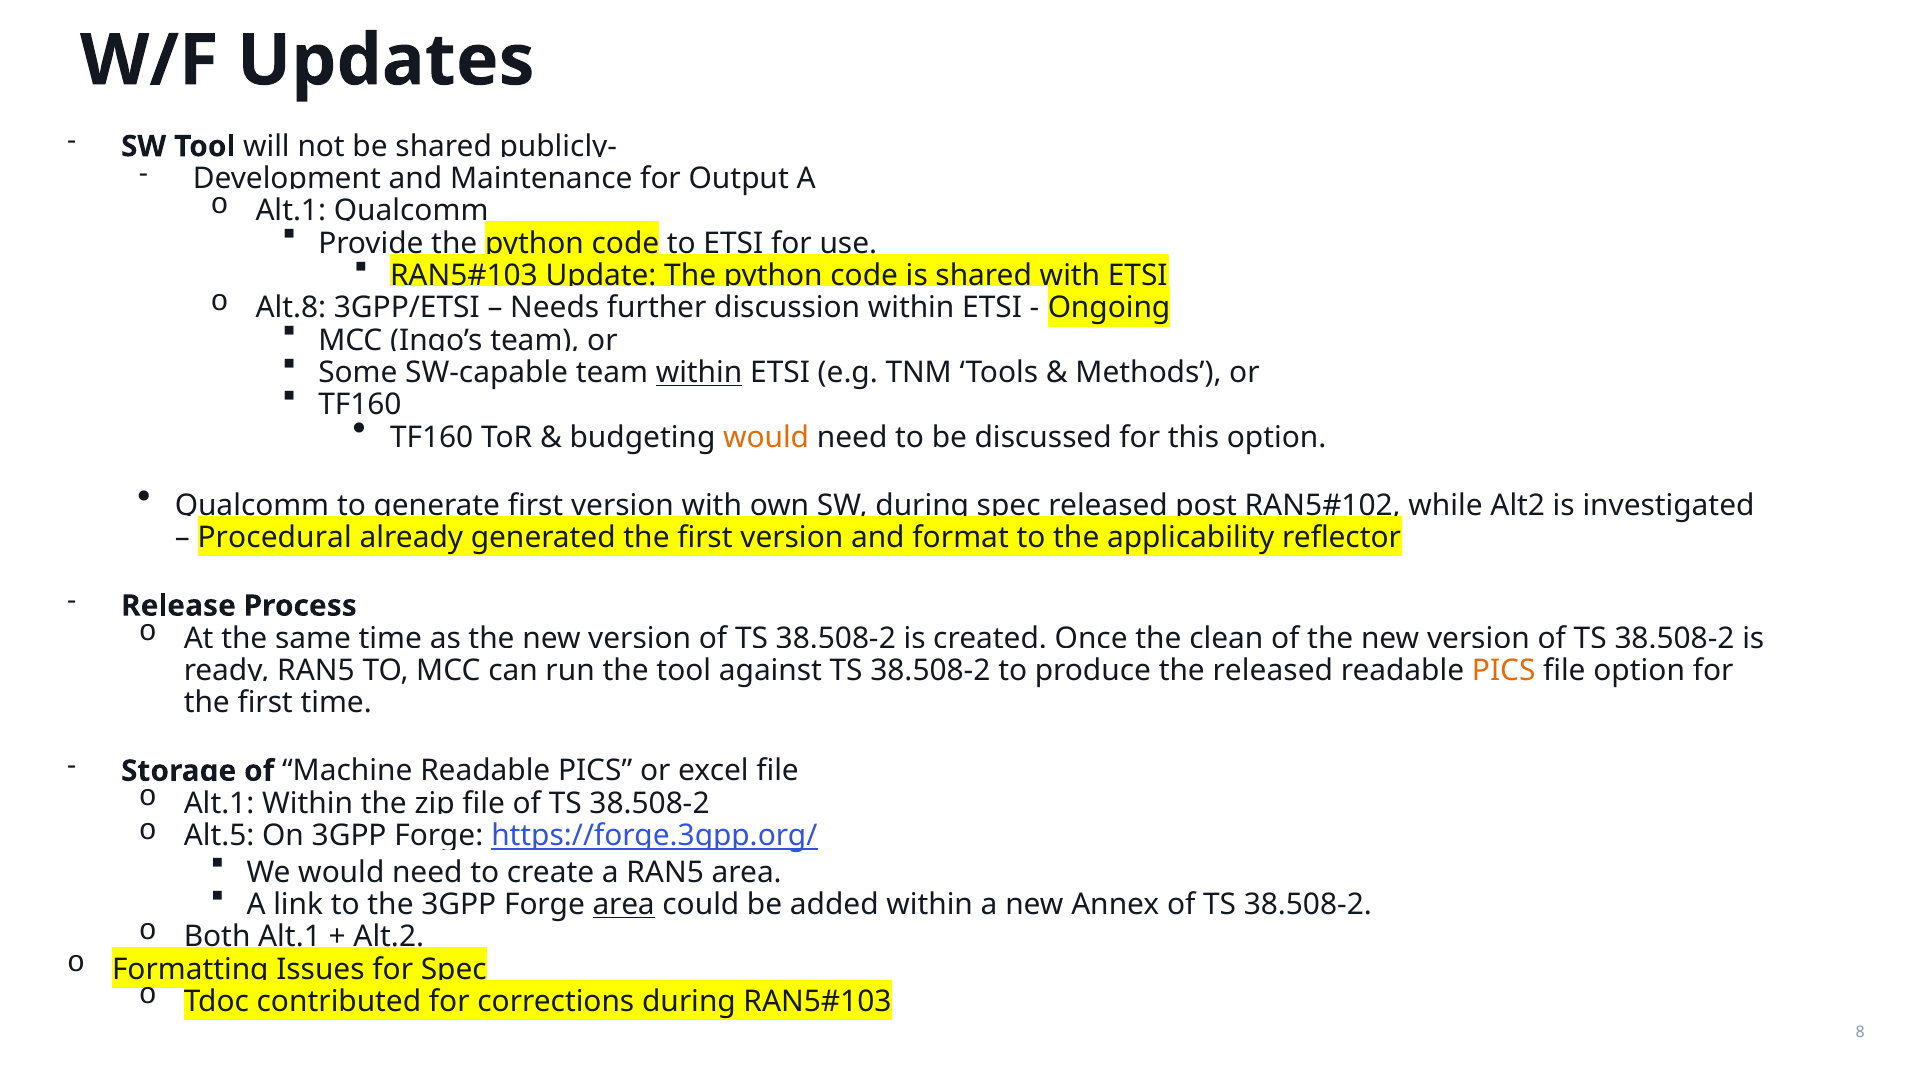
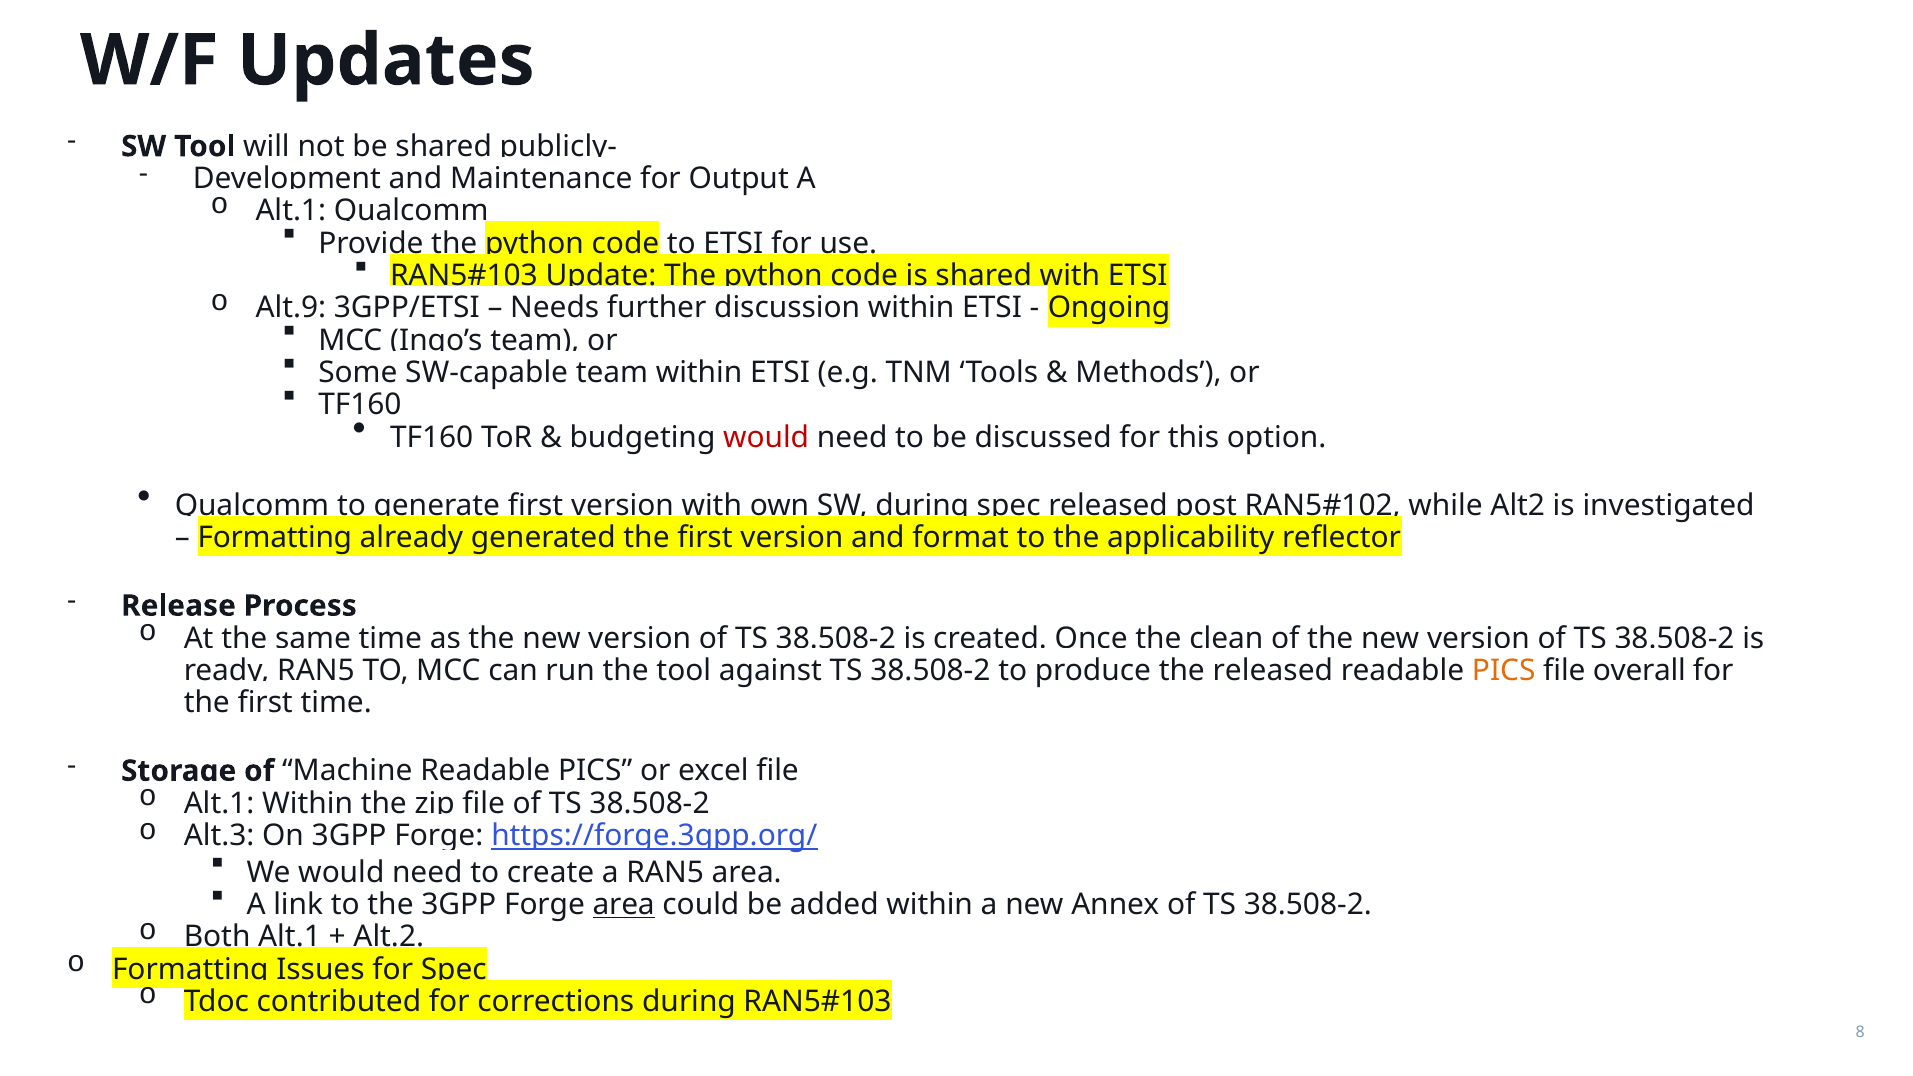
Alt.8: Alt.8 -> Alt.9
within at (699, 373) underline: present -> none
would at (766, 437) colour: orange -> red
Procedural at (275, 538): Procedural -> Formatting
file option: option -> overall
Alt.5: Alt.5 -> Alt.3
